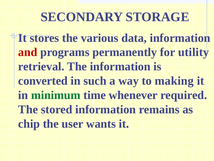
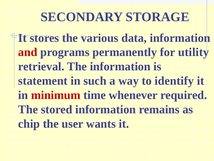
converted: converted -> statement
making: making -> identify
minimum colour: green -> red
